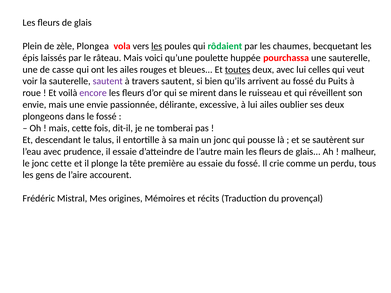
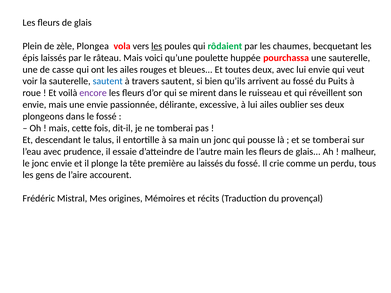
toutes underline: present -> none
lui celles: celles -> envie
sautent at (108, 81) colour: purple -> blue
se sautèrent: sautèrent -> tomberai
jonc cette: cette -> envie
au essaie: essaie -> laissés
